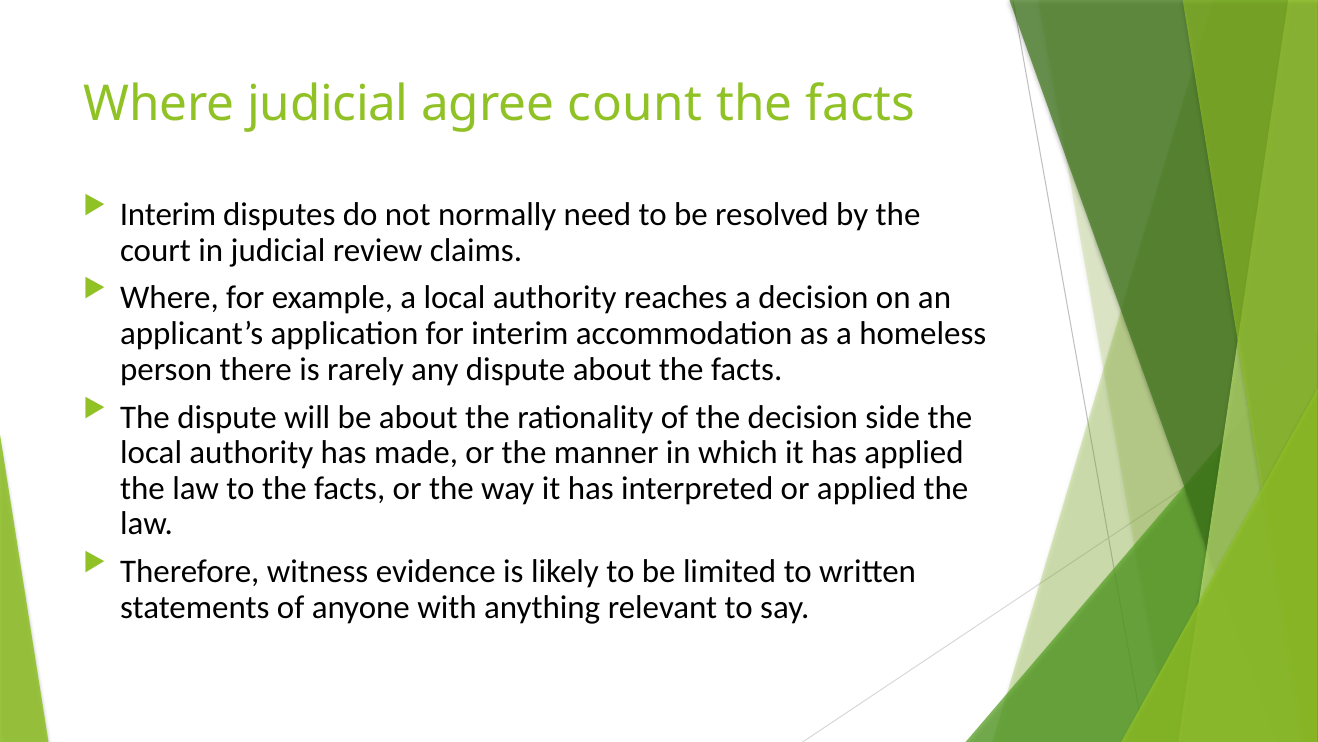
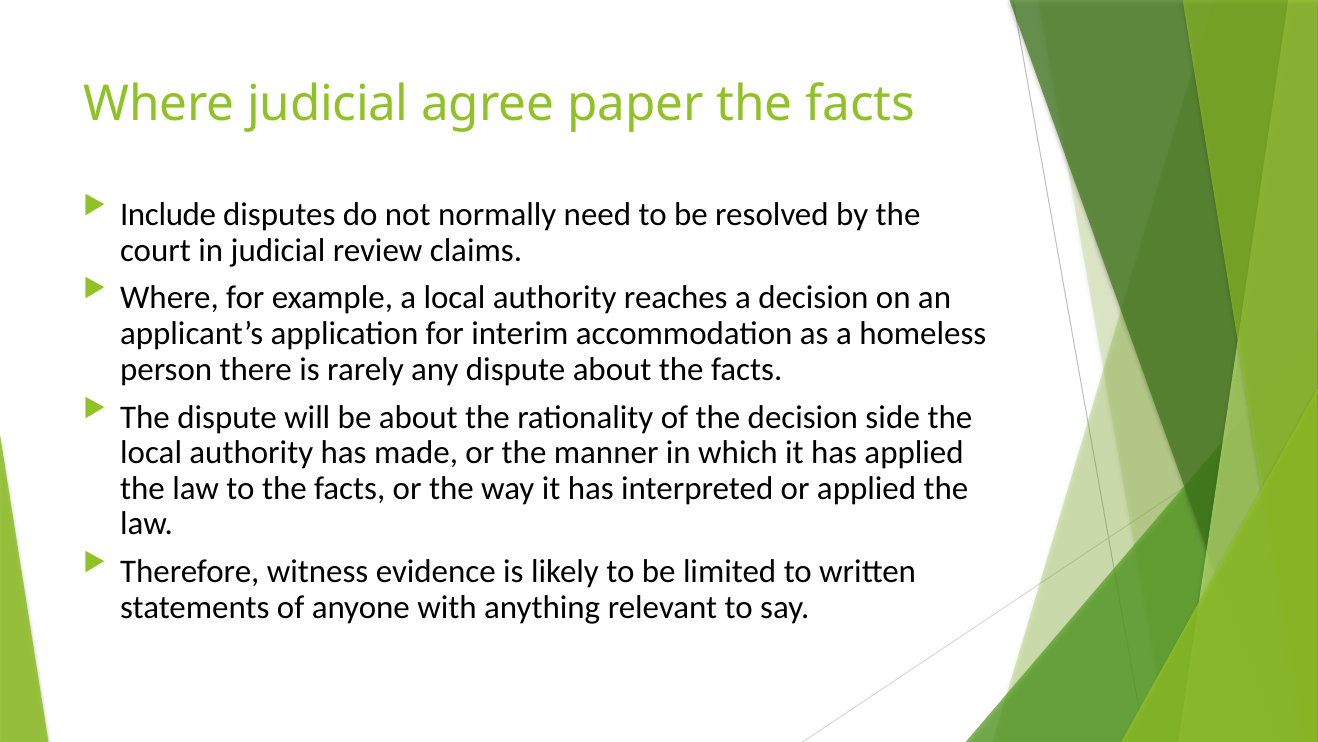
count: count -> paper
Interim at (168, 214): Interim -> Include
